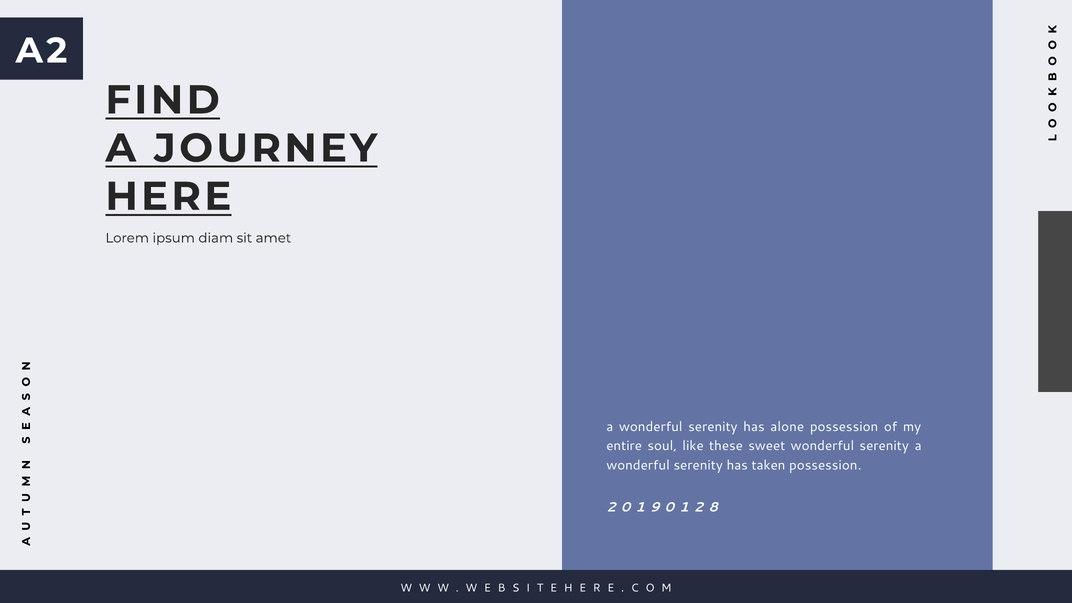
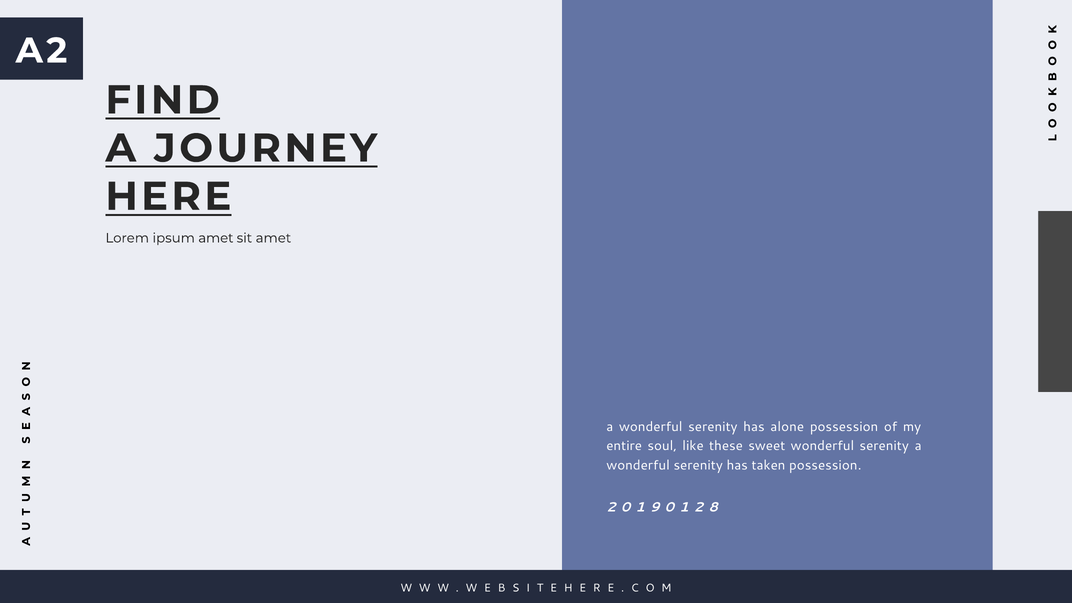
ipsum diam: diam -> amet
